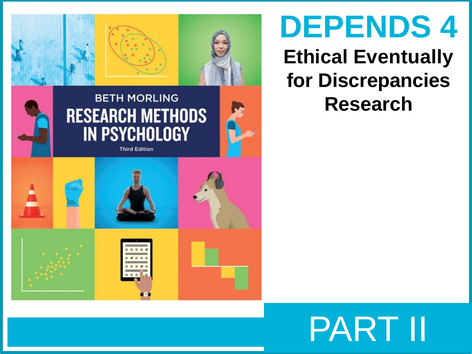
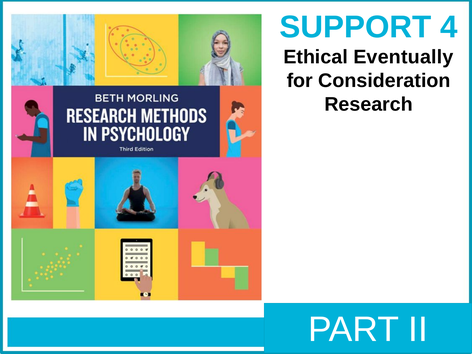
DEPENDS: DEPENDS -> SUPPORT
Discrepancies: Discrepancies -> Consideration
